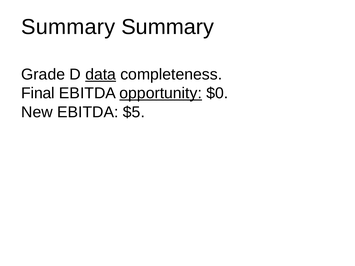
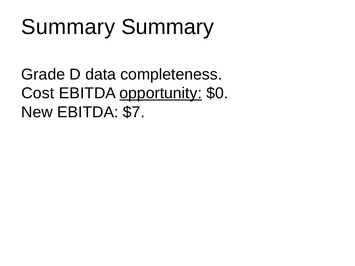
data underline: present -> none
Final: Final -> Cost
$5: $5 -> $7
